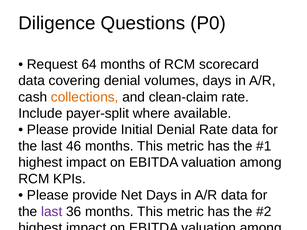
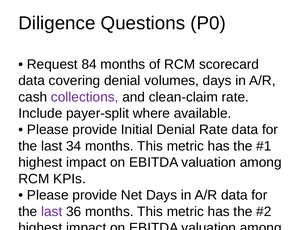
64: 64 -> 84
collections colour: orange -> purple
46: 46 -> 34
